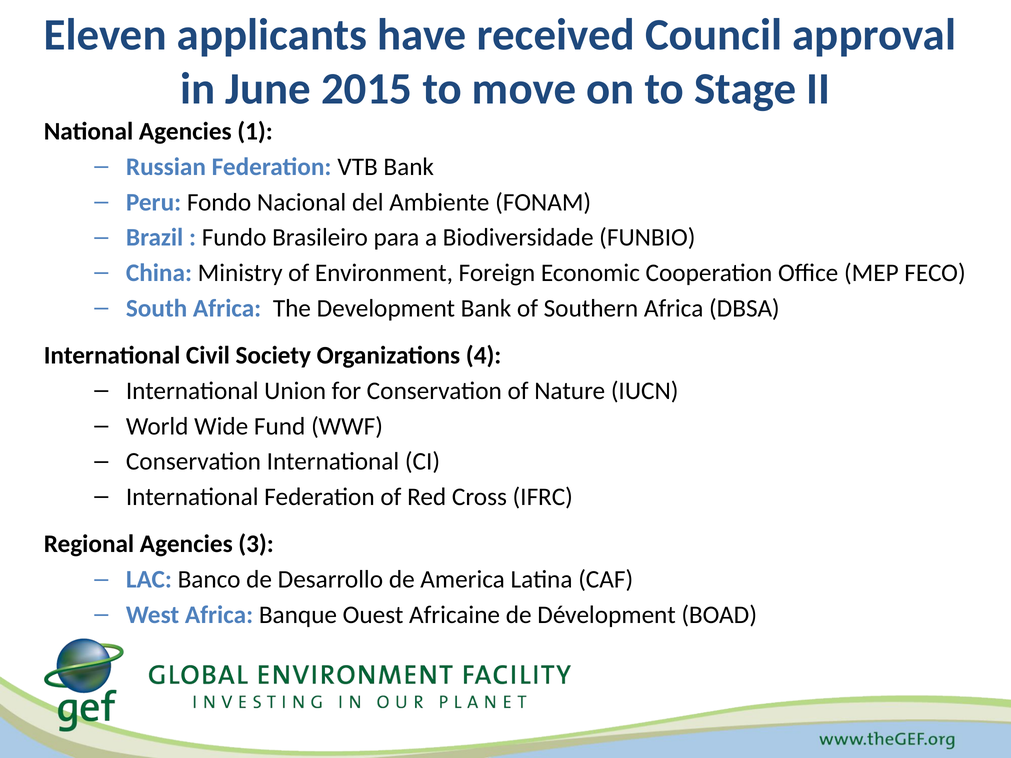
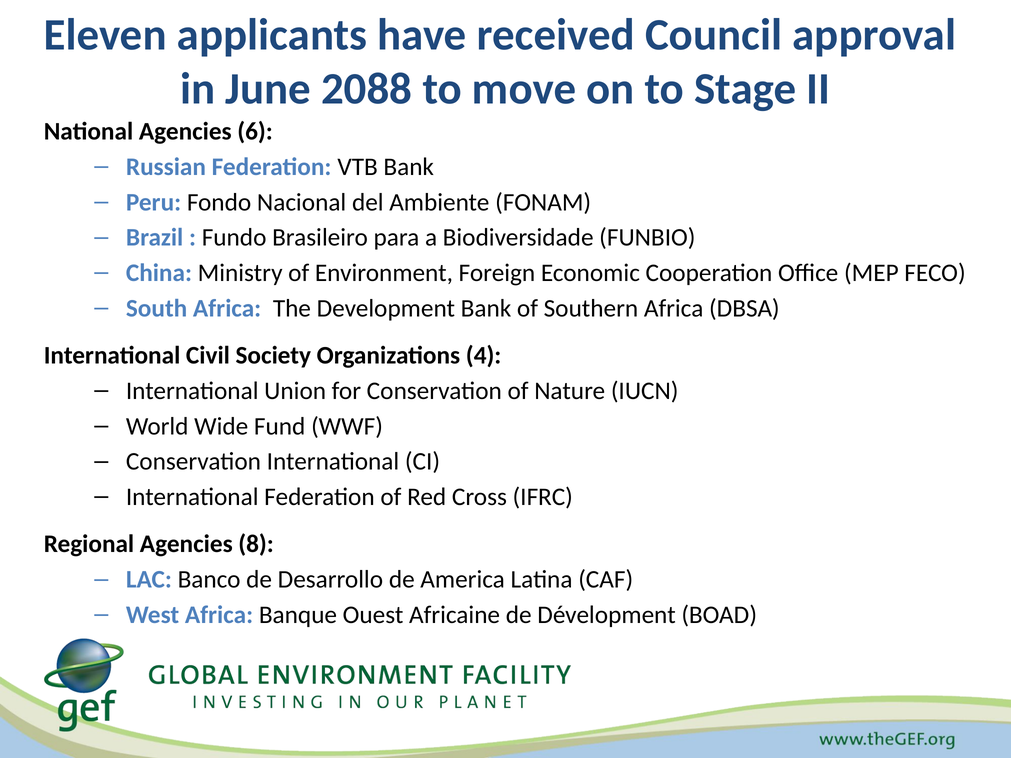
2015: 2015 -> 2088
1: 1 -> 6
3: 3 -> 8
